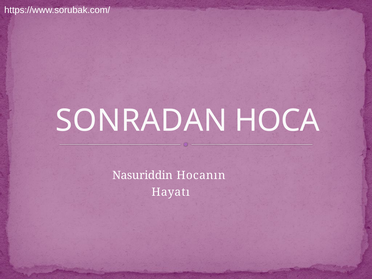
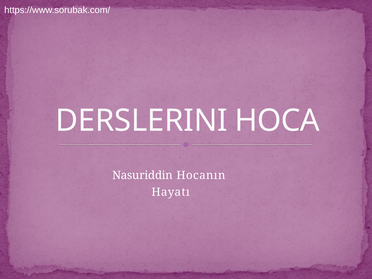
SONRADAN: SONRADAN -> DERSLERINI
